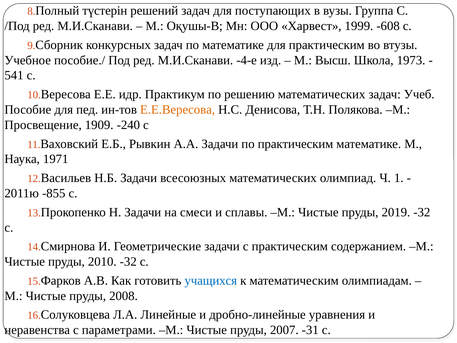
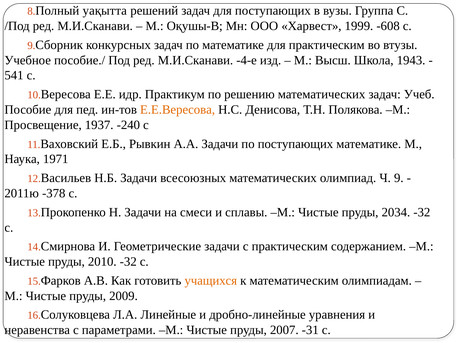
түстерін: түстерін -> уақытта
1973: 1973 -> 1943
1909: 1909 -> 1937
по практическим: практическим -> поступающих
Ч 1: 1 -> 9
-855: -855 -> -378
2019: 2019 -> 2034
учащихся colour: blue -> orange
2008: 2008 -> 2009
